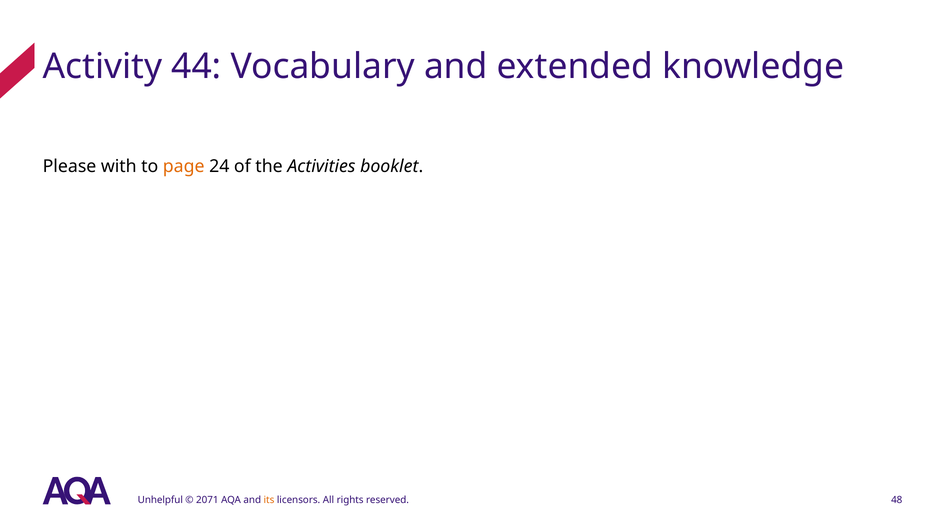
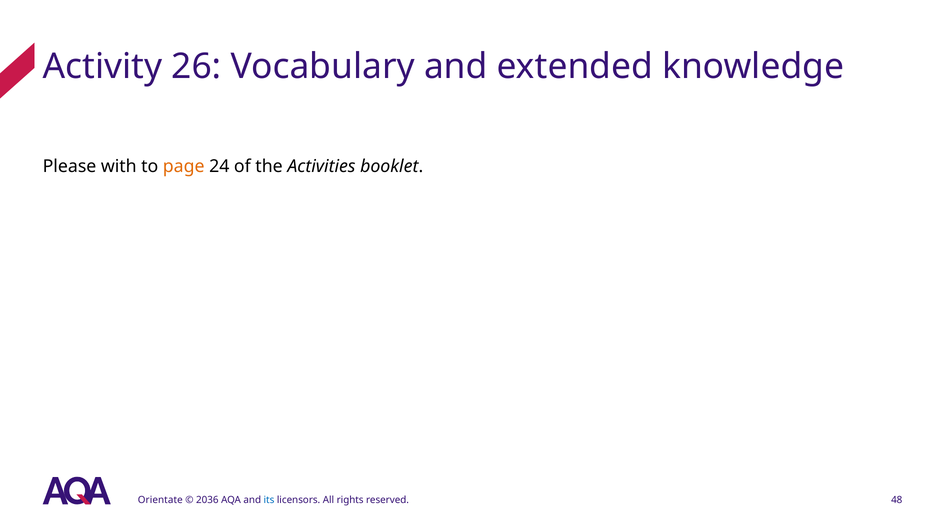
44: 44 -> 26
Unhelpful: Unhelpful -> Orientate
2071: 2071 -> 2036
its colour: orange -> blue
